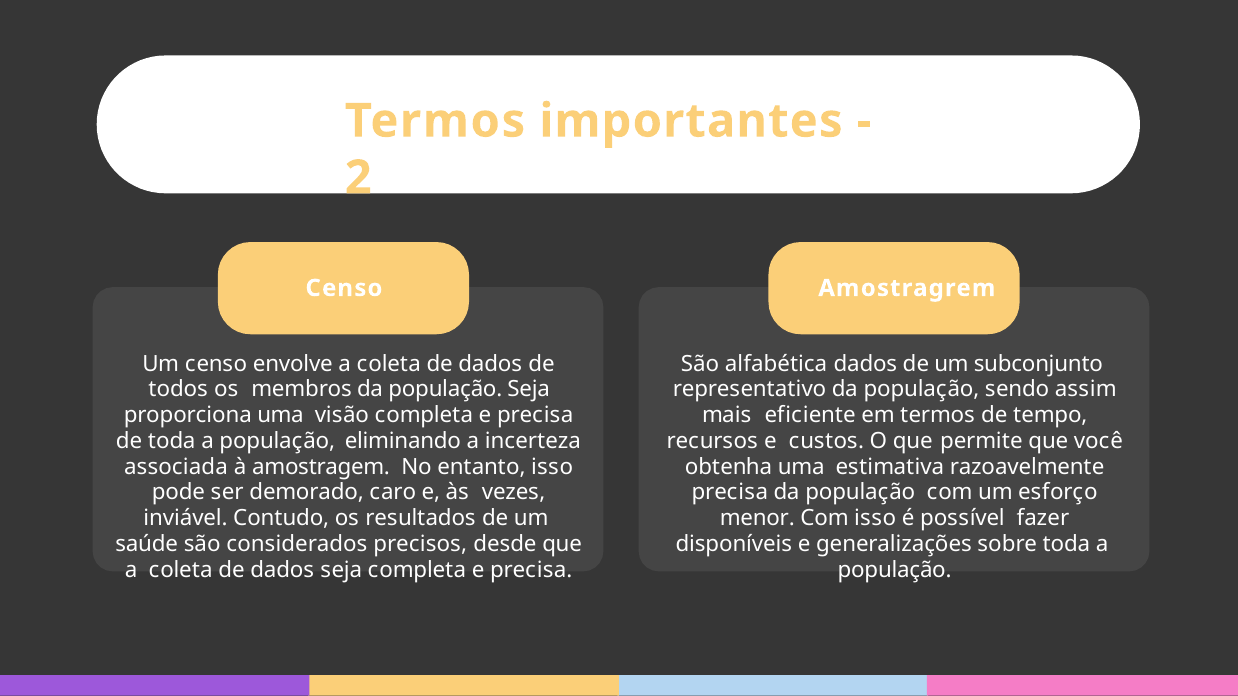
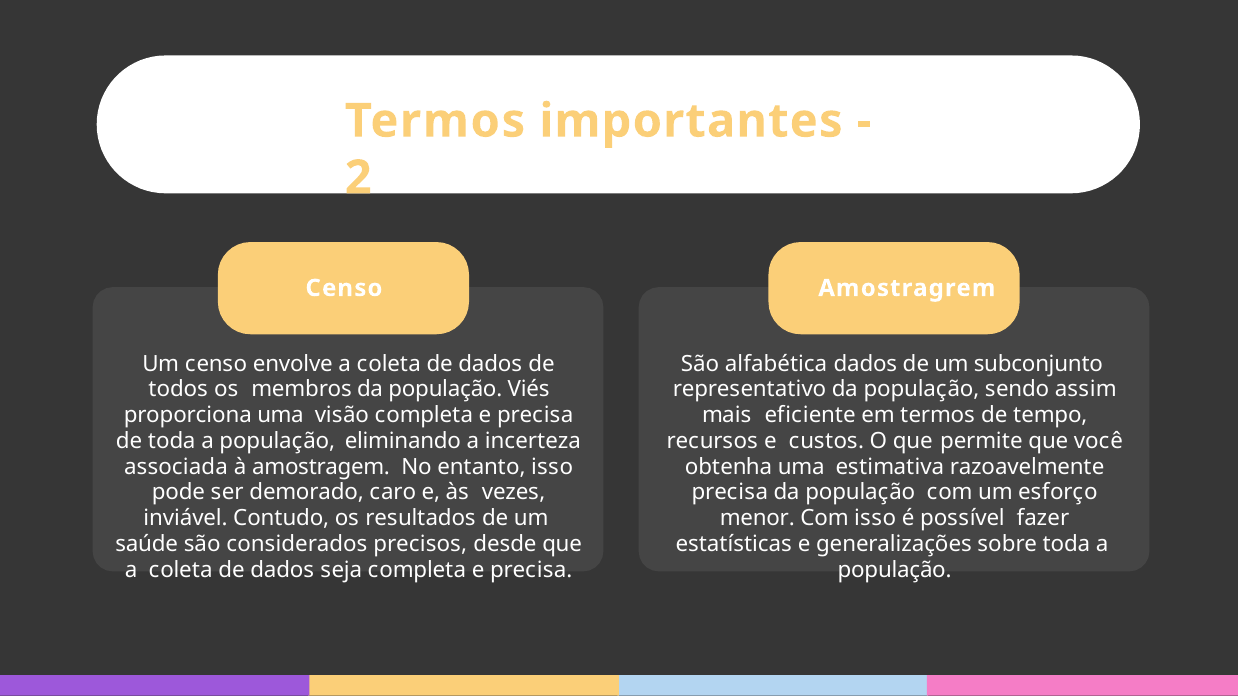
população Seja: Seja -> Viés
disponíveis: disponíveis -> estatísticas
